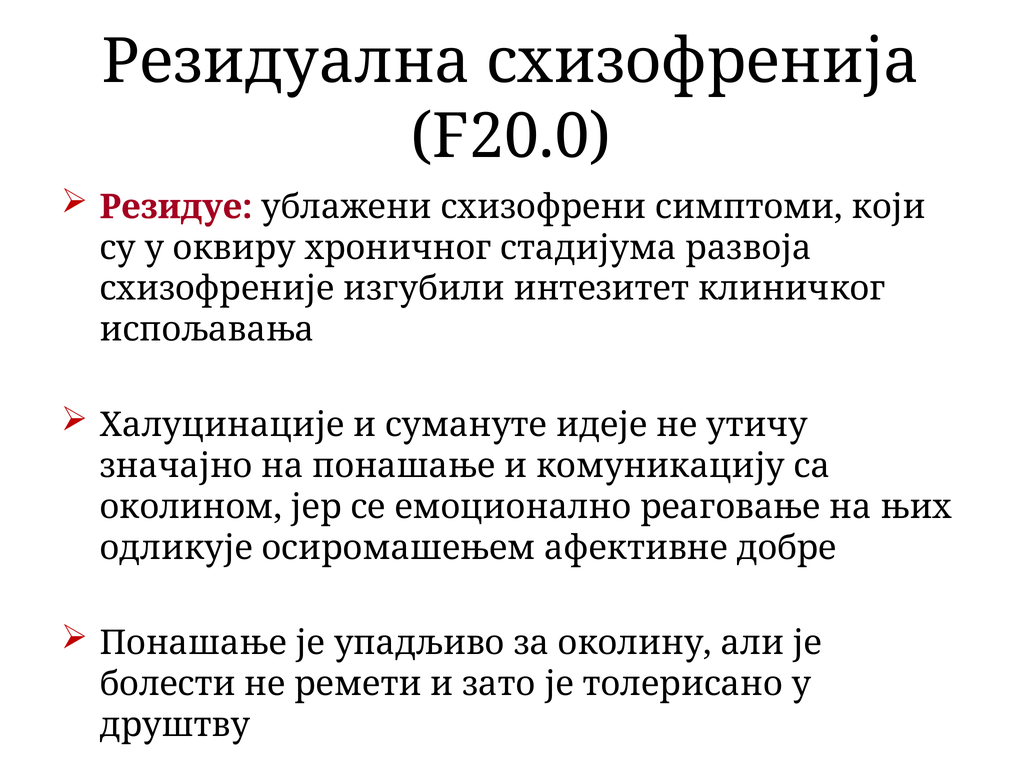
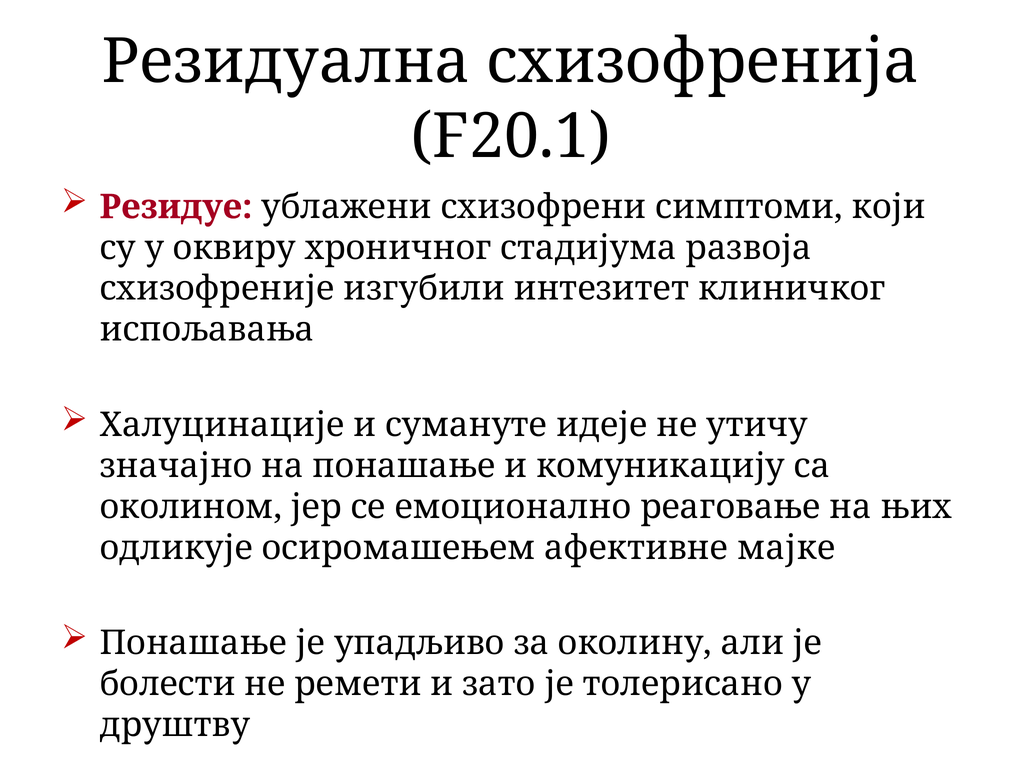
F20.0: F20.0 -> F20.1
добре: добре -> мајке
